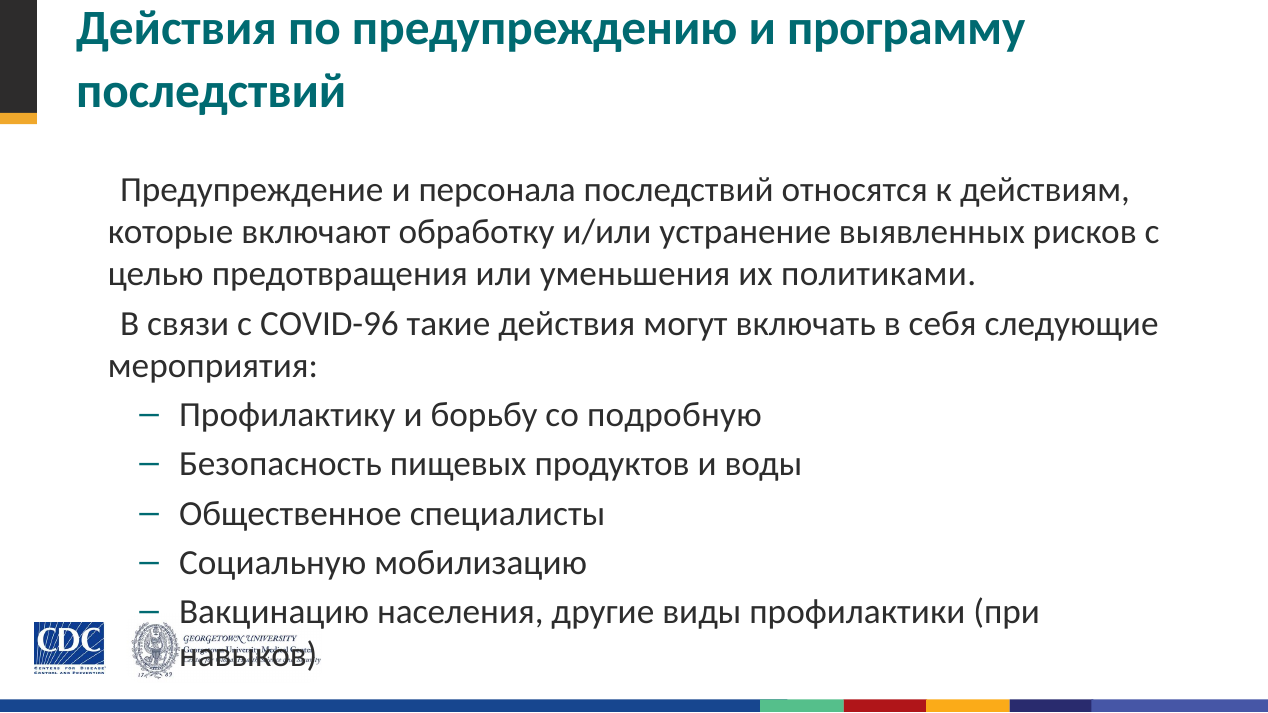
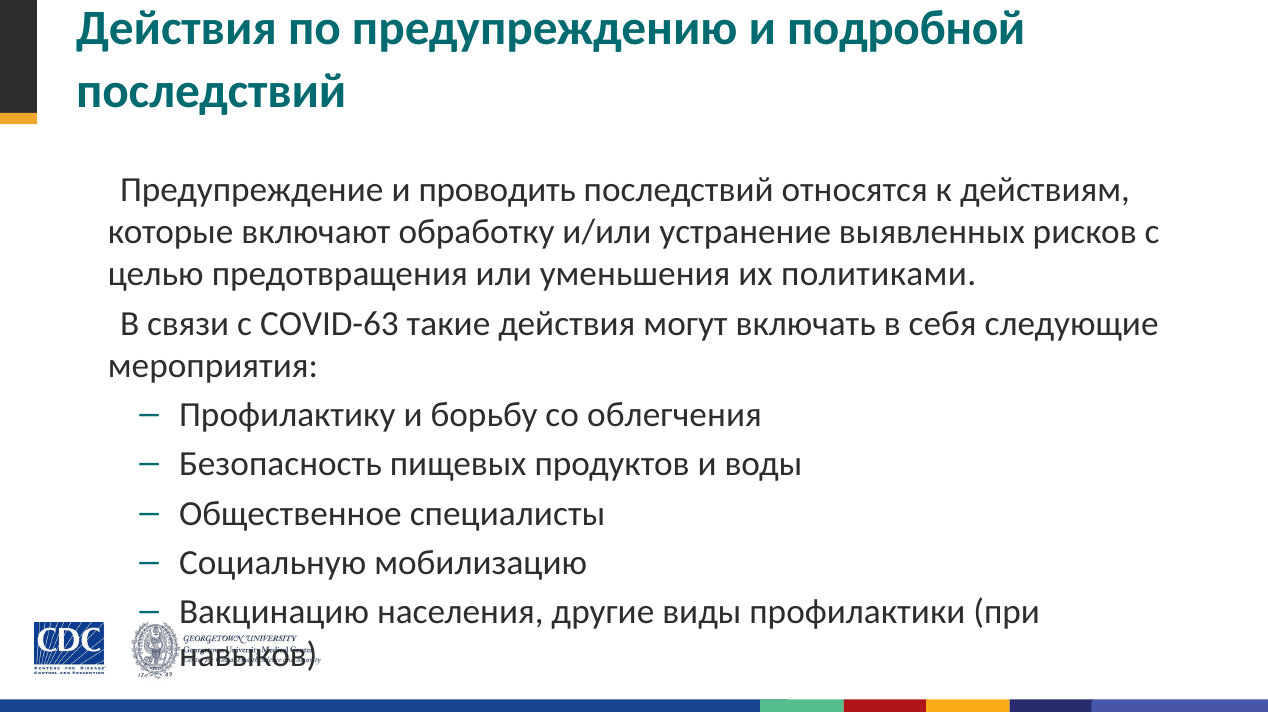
программу: программу -> подробной
персонала: персонала -> проводить
COVID-96: COVID-96 -> COVID-63
подробную: подробную -> облегчения
